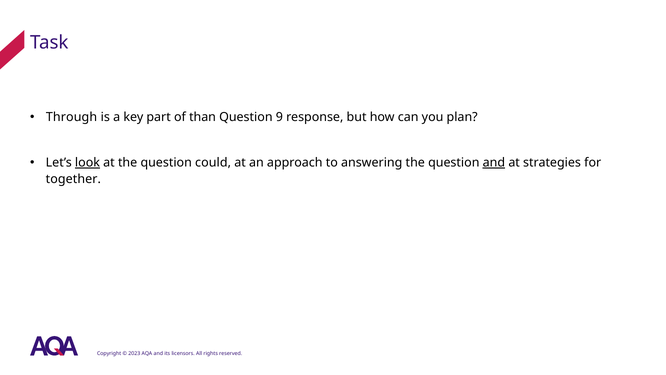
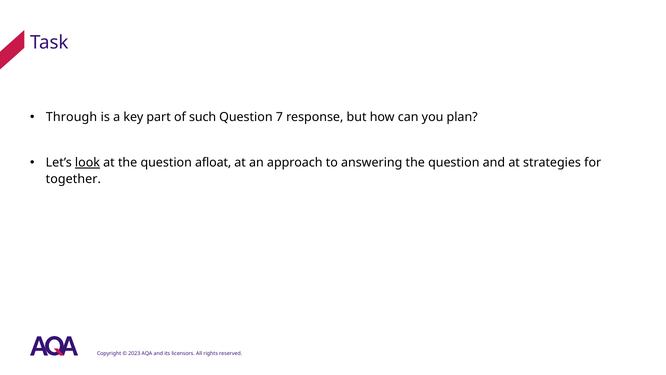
than: than -> such
9: 9 -> 7
could: could -> afloat
and at (494, 163) underline: present -> none
